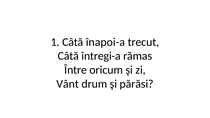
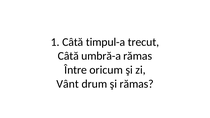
înapoi-a: înapoi-a -> timpul-a
întregi-a: întregi-a -> umbră-a
şi părăsi: părăsi -> rămas
